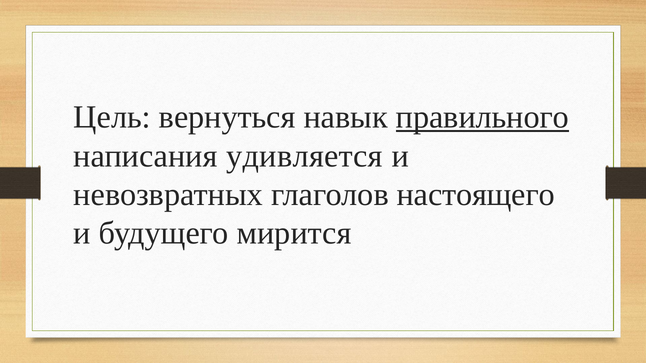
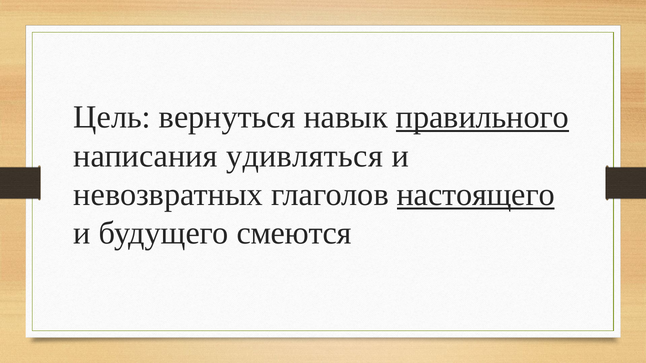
удивляется: удивляется -> удивляться
настоящего underline: none -> present
мирится: мирится -> смеются
